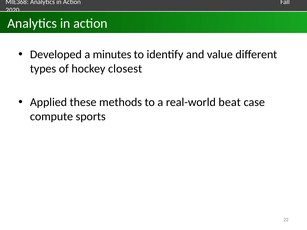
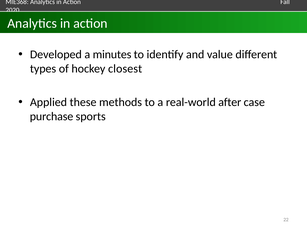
beat: beat -> after
compute: compute -> purchase
